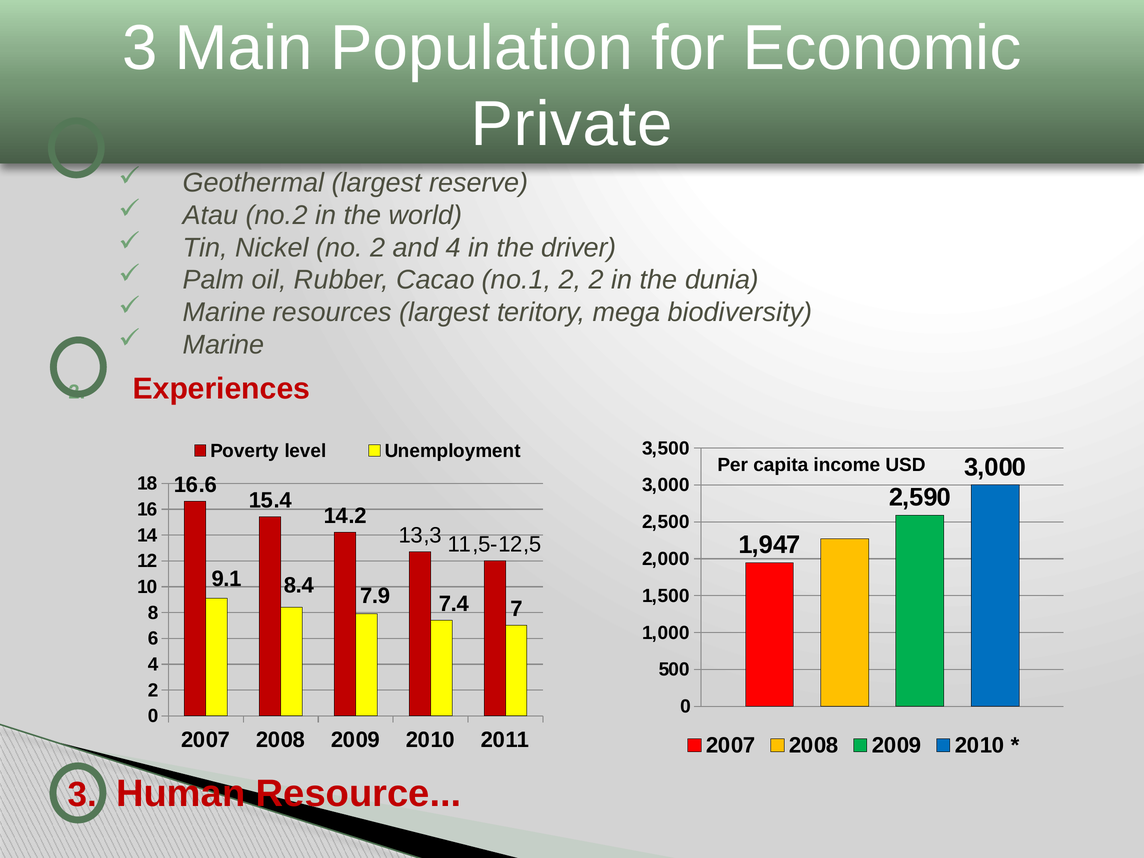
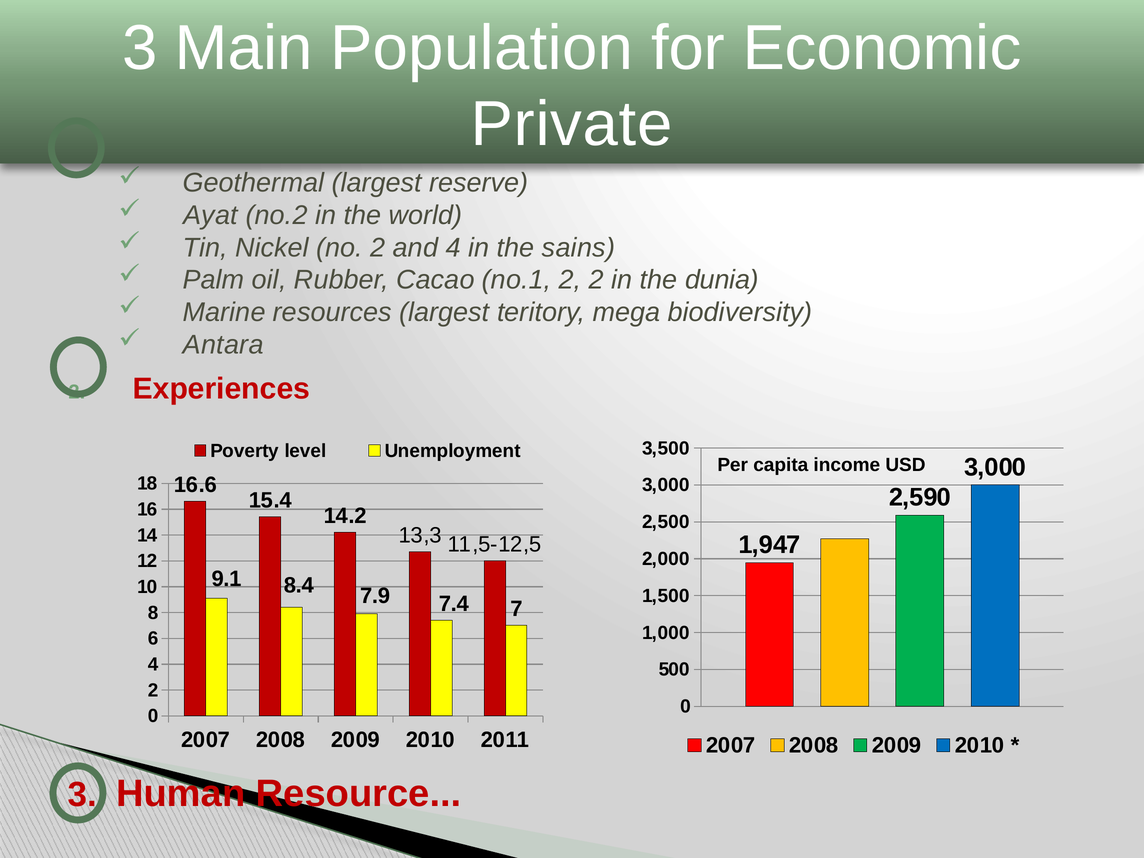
Atau: Atau -> Ayat
driver: driver -> sains
Marine at (224, 345): Marine -> Antara
